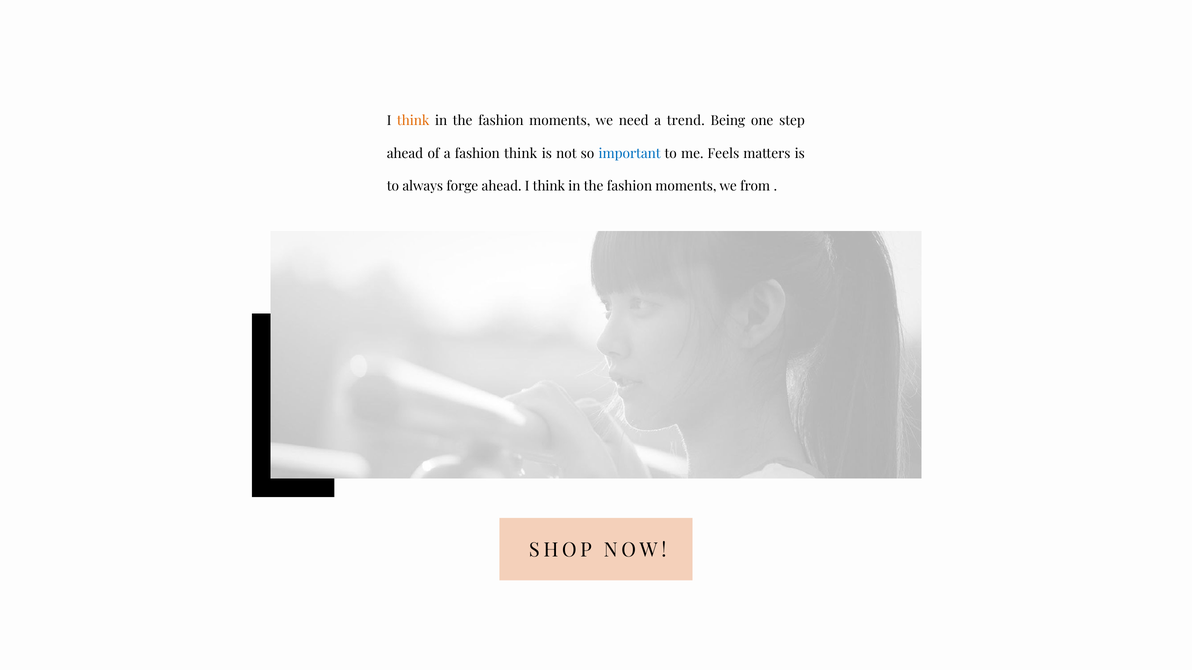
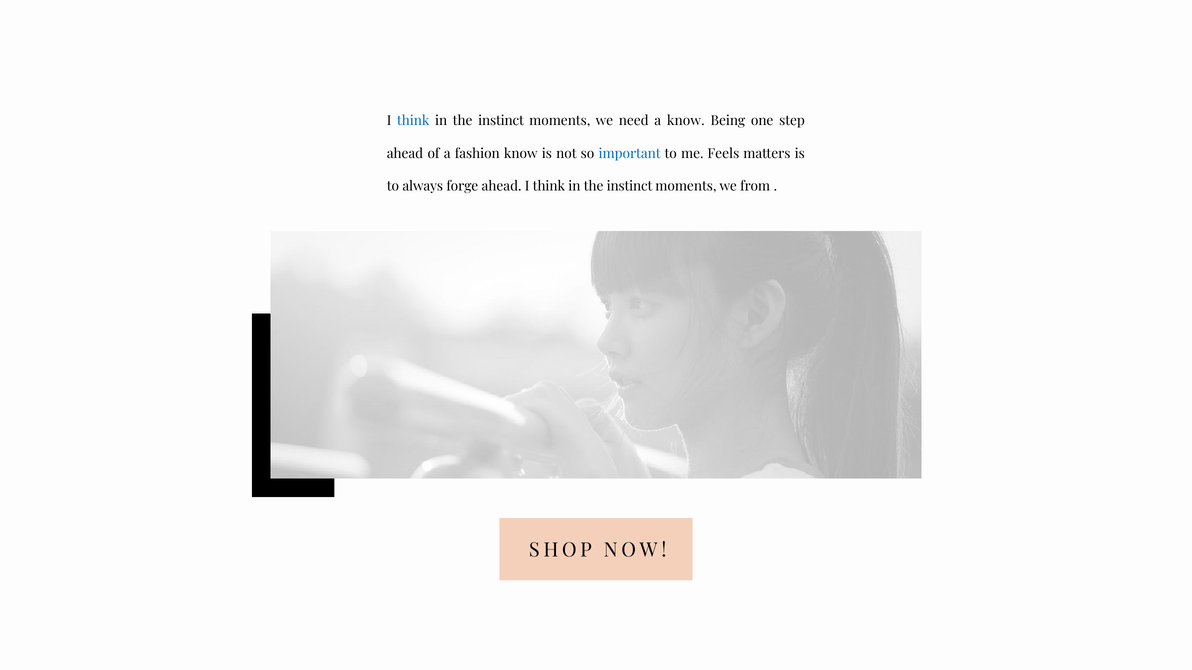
think at (413, 121) colour: orange -> blue
fashion at (501, 121): fashion -> instinct
a trend: trend -> know
fashion think: think -> know
fashion at (629, 186): fashion -> instinct
